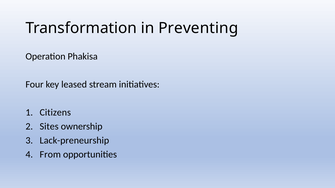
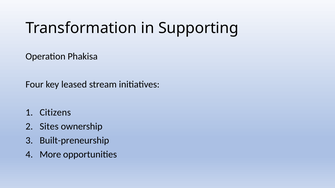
Preventing: Preventing -> Supporting
Lack-preneurship: Lack-preneurship -> Built-preneurship
From: From -> More
